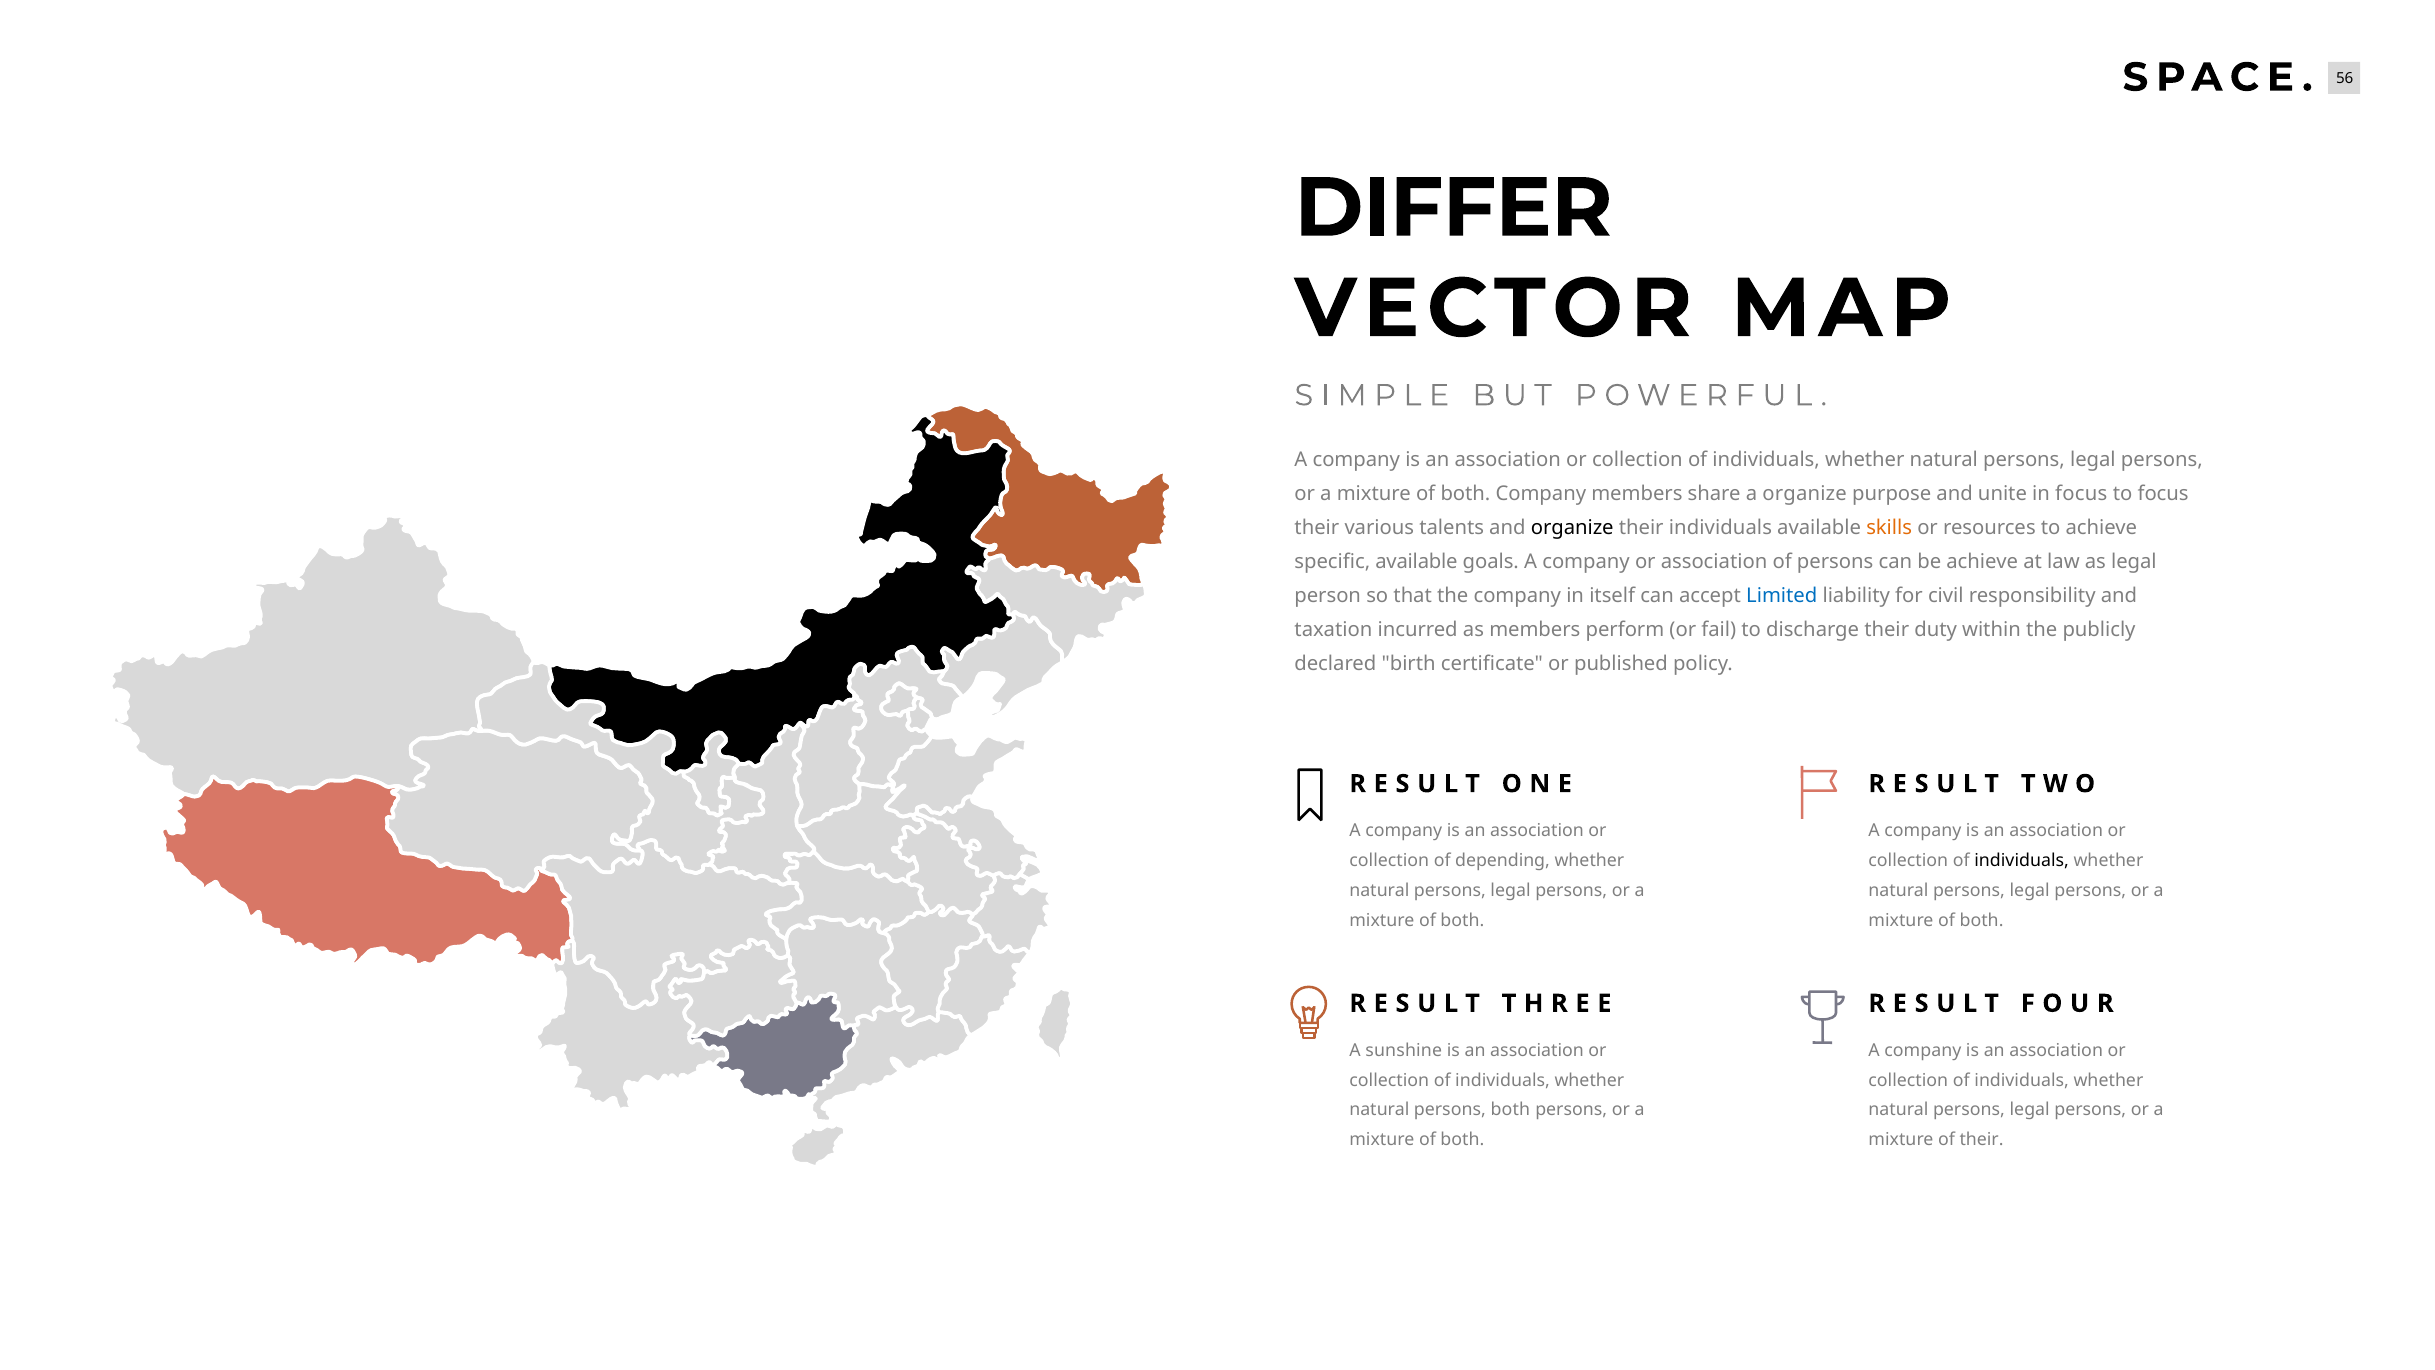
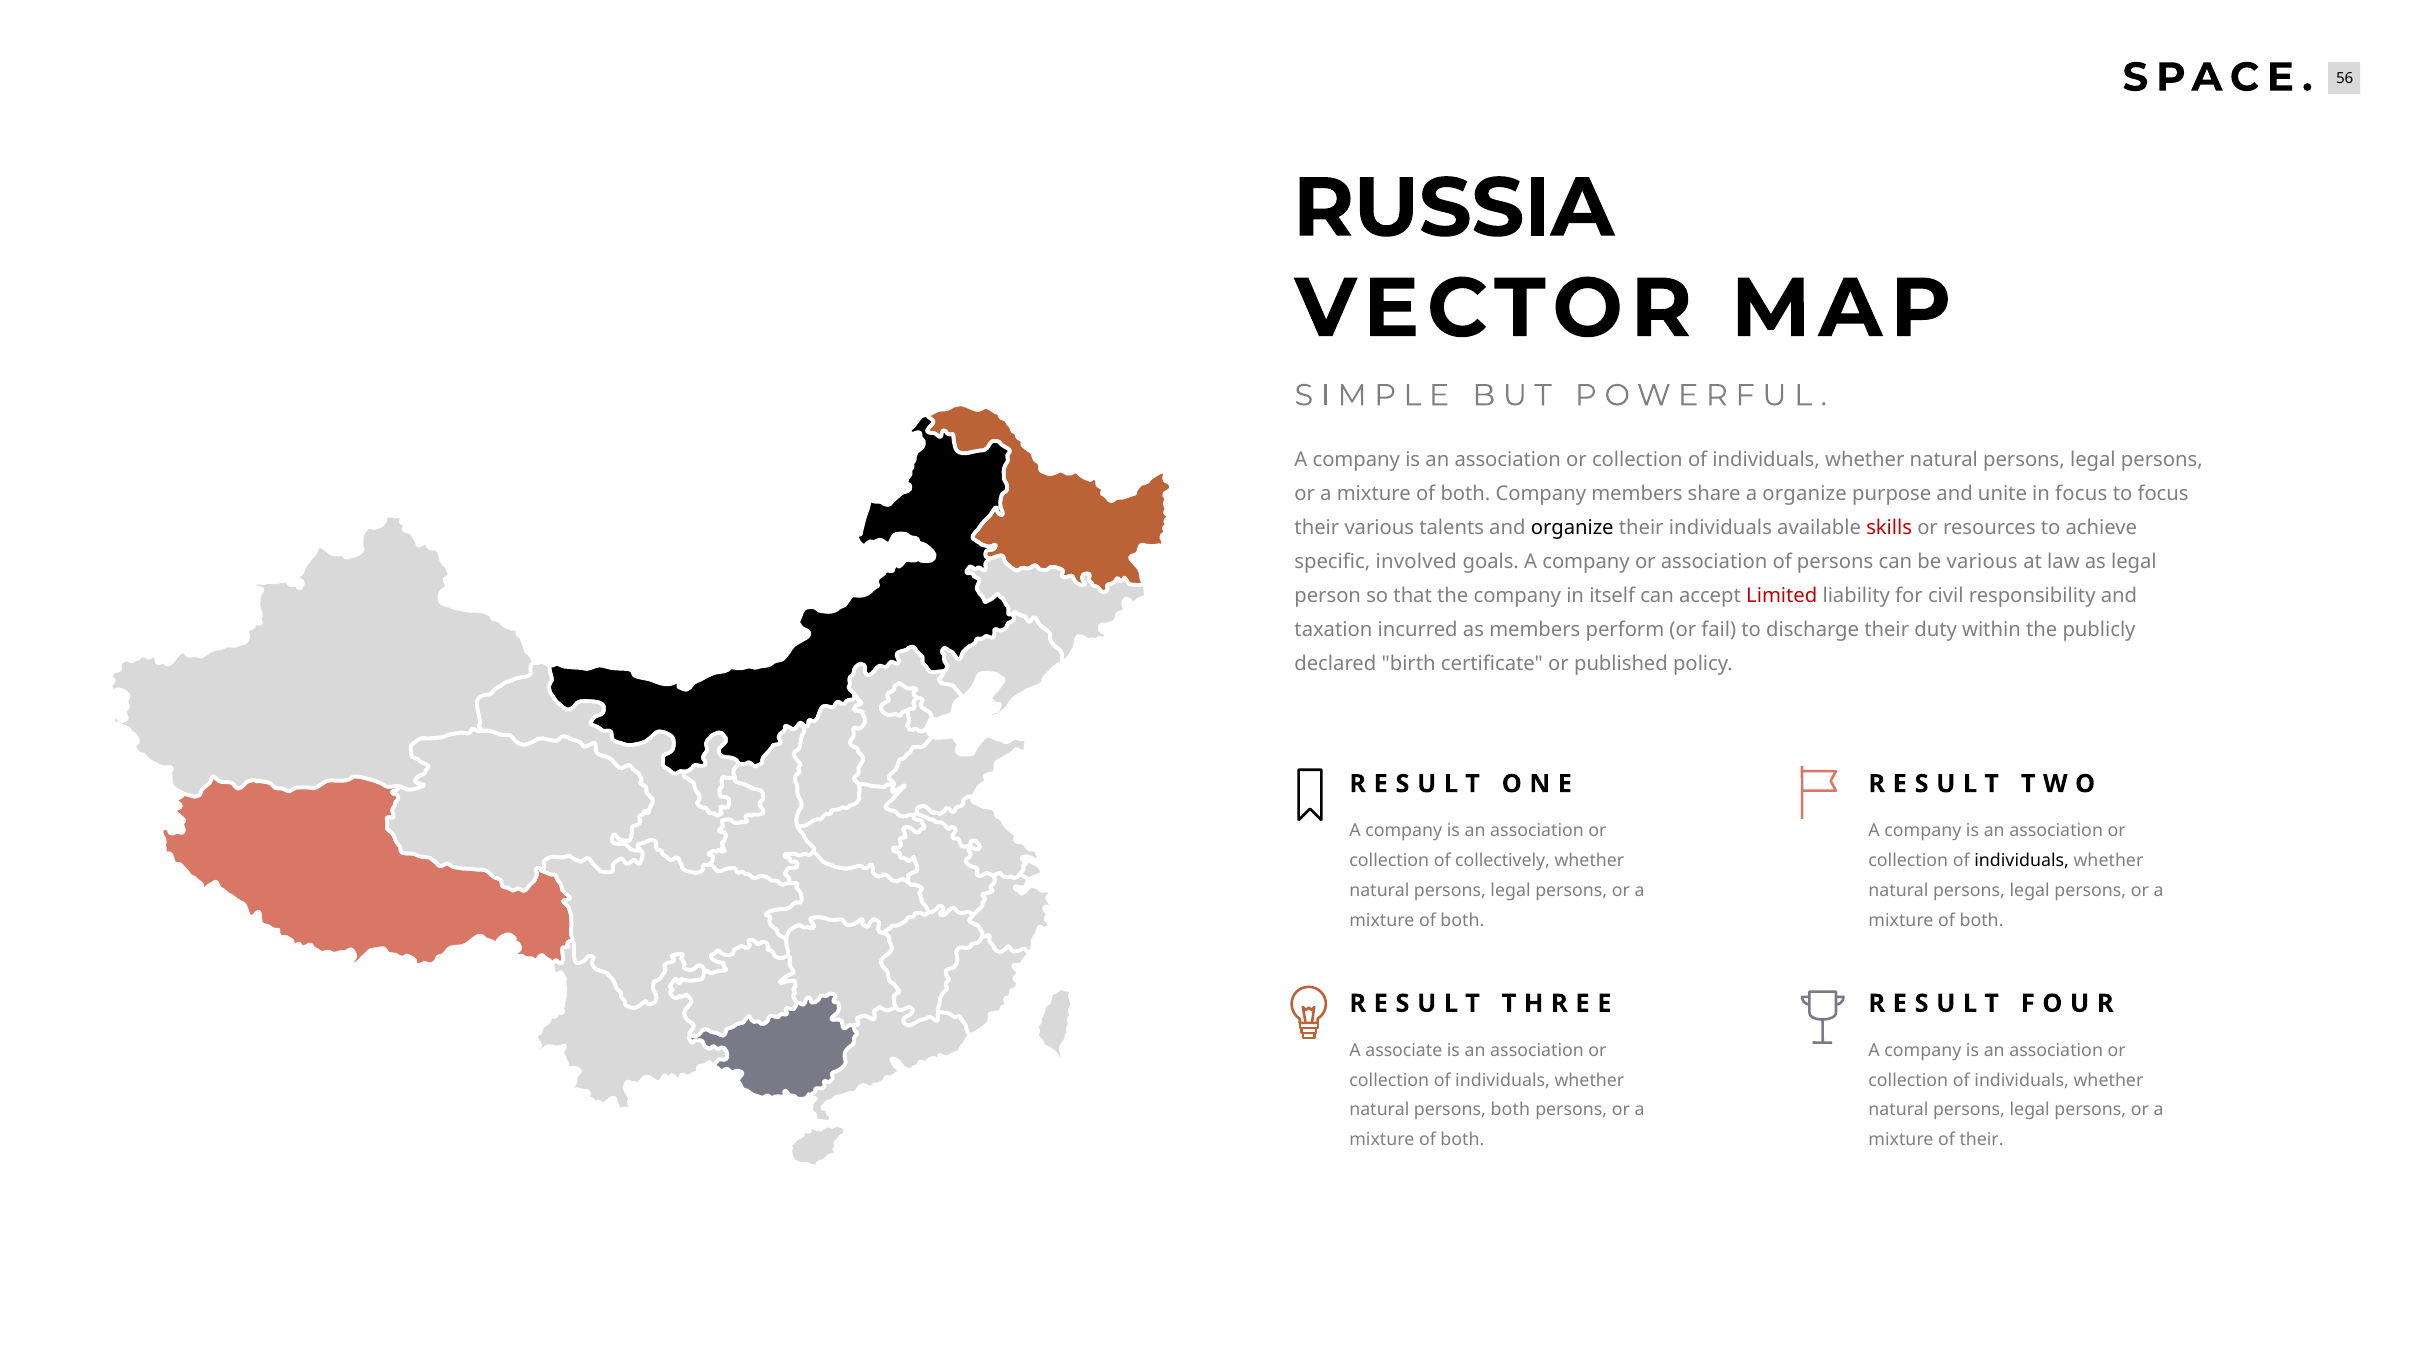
DIFFER: DIFFER -> RUSSIA
skills colour: orange -> red
specific available: available -> involved
be achieve: achieve -> various
Limited colour: blue -> red
depending: depending -> collectively
sunshine: sunshine -> associate
